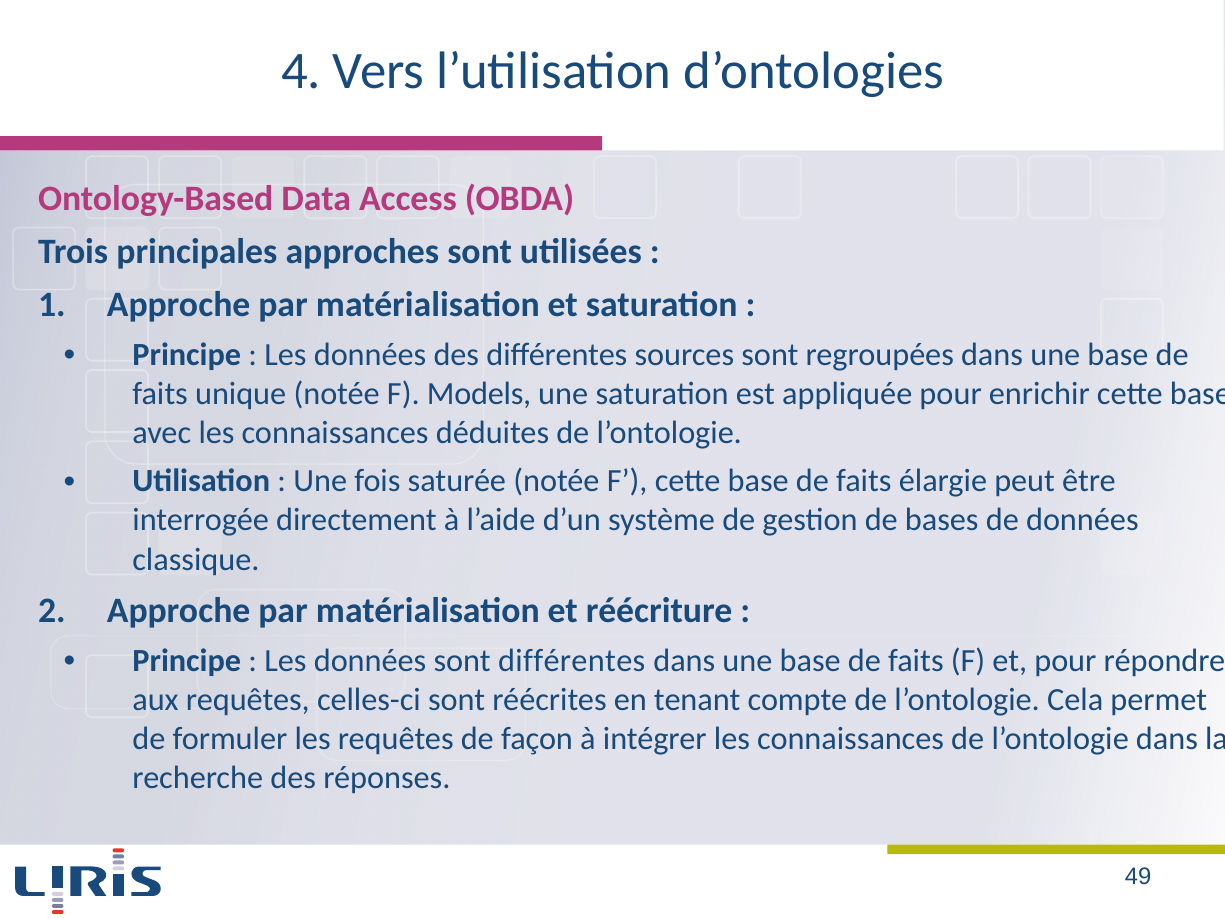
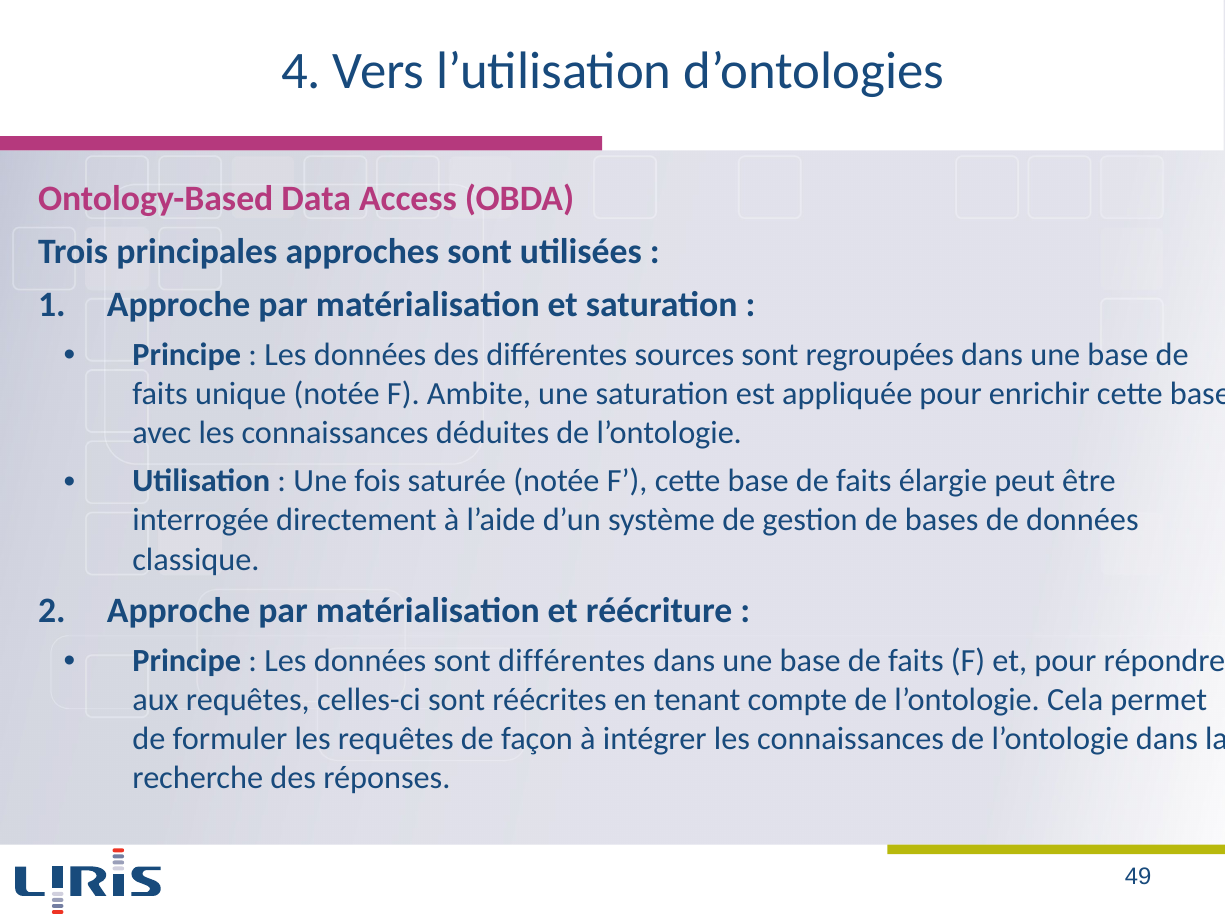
Models: Models -> Ambite
